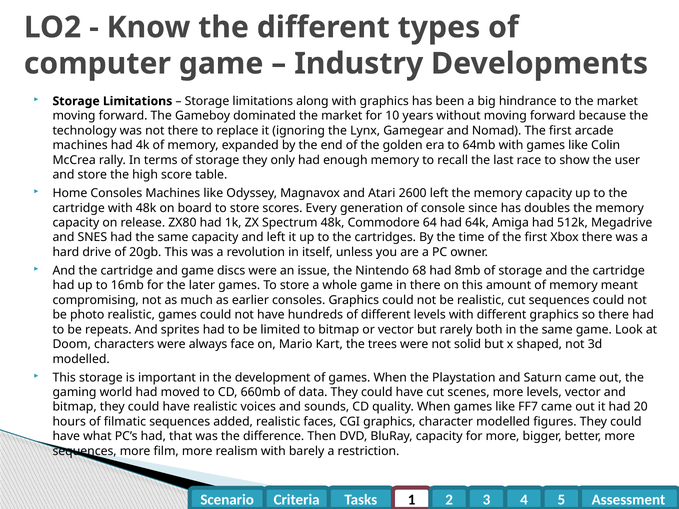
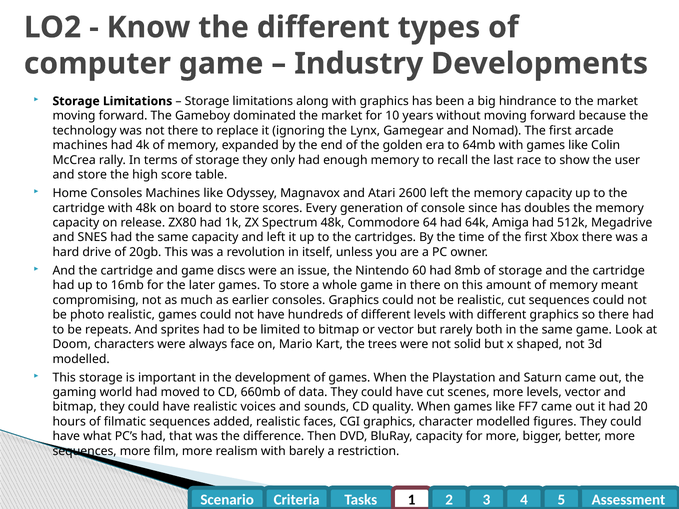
68: 68 -> 60
